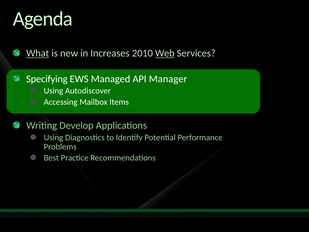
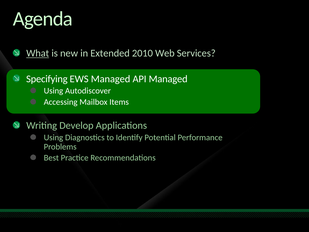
Increases: Increases -> Extended
Web underline: present -> none
API Manager: Manager -> Managed
